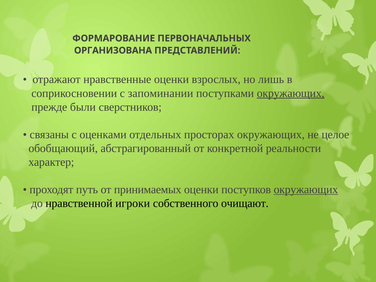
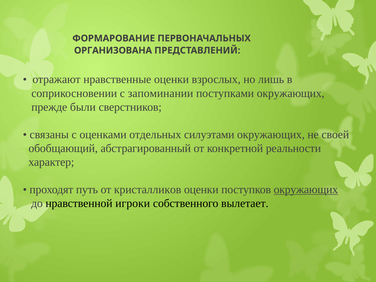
окружающих at (291, 93) underline: present -> none
просторах: просторах -> силуэтами
целое: целое -> своей
принимаемых: принимаемых -> кристалликов
очищают: очищают -> вылетает
